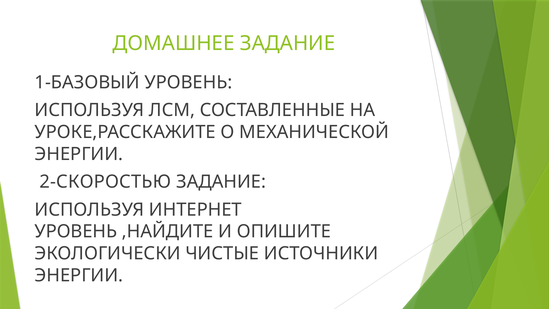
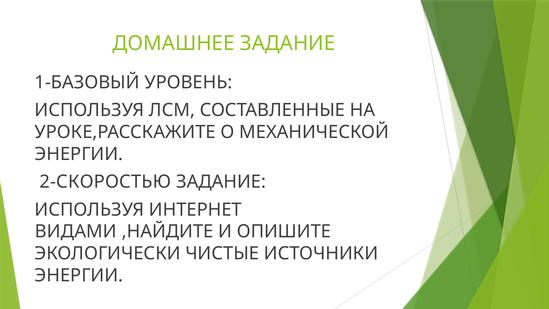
УРОВЕНЬ at (76, 231): УРОВЕНЬ -> ВИДАМИ
